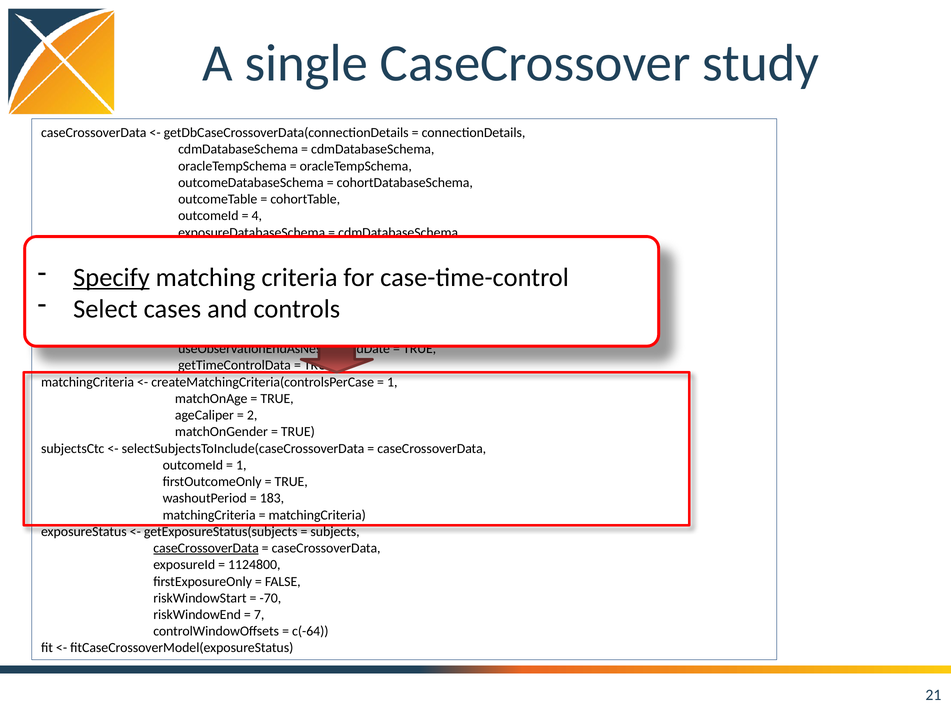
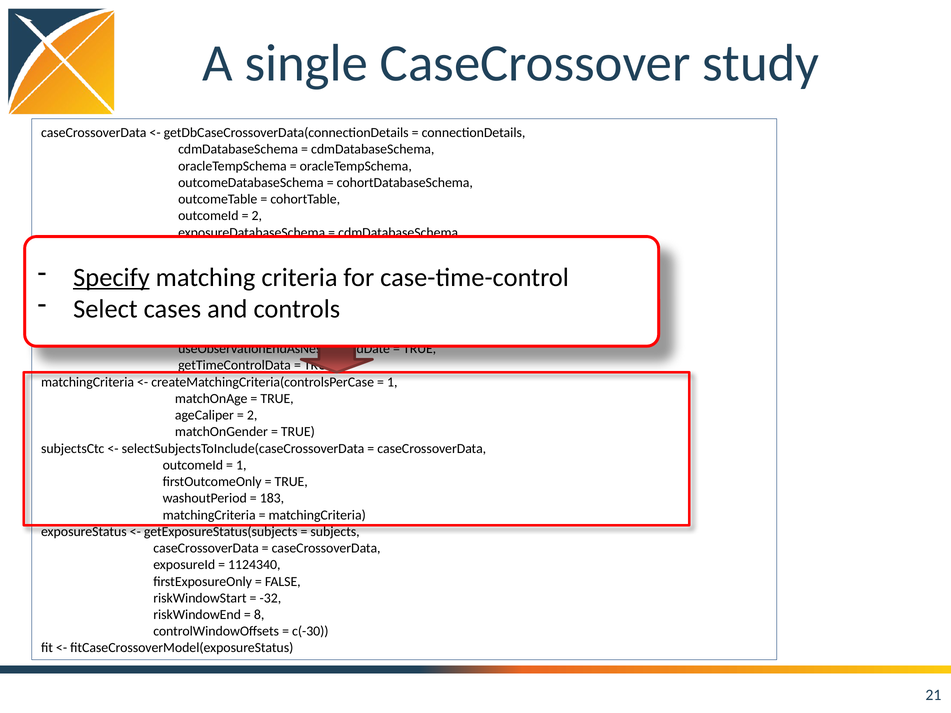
4 at (257, 216): 4 -> 2
caseCrossoverData at (206, 548) underline: present -> none
1124800: 1124800 -> 1124340
-70: -70 -> -32
7: 7 -> 8
c(-64: c(-64 -> c(-30
